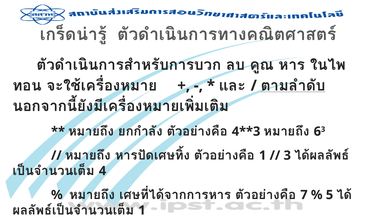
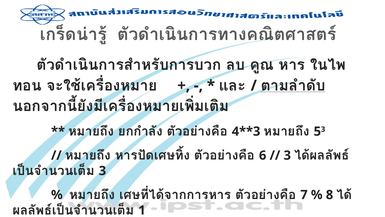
6: 6 -> 5
1 at (263, 155): 1 -> 6
4 at (102, 171): 4 -> 3
5: 5 -> 8
